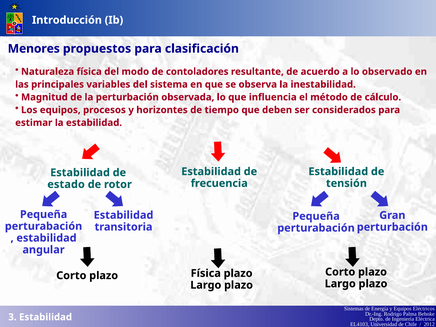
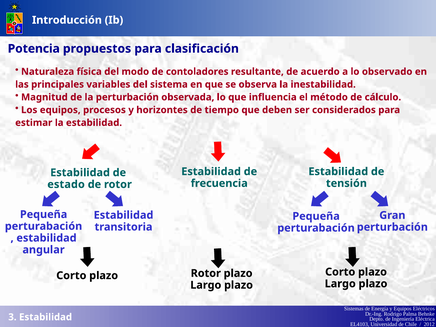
Menores: Menores -> Potencia
plazo Física: Física -> Rotor
